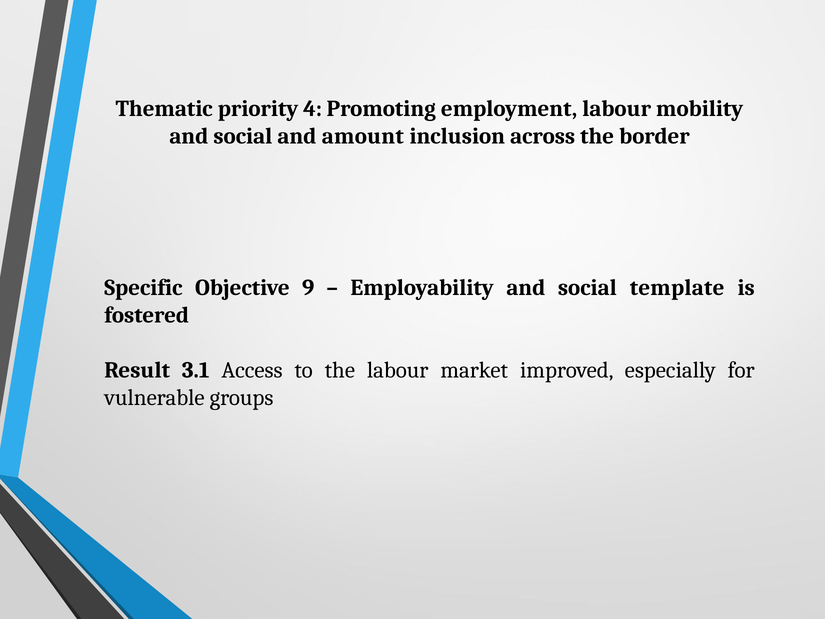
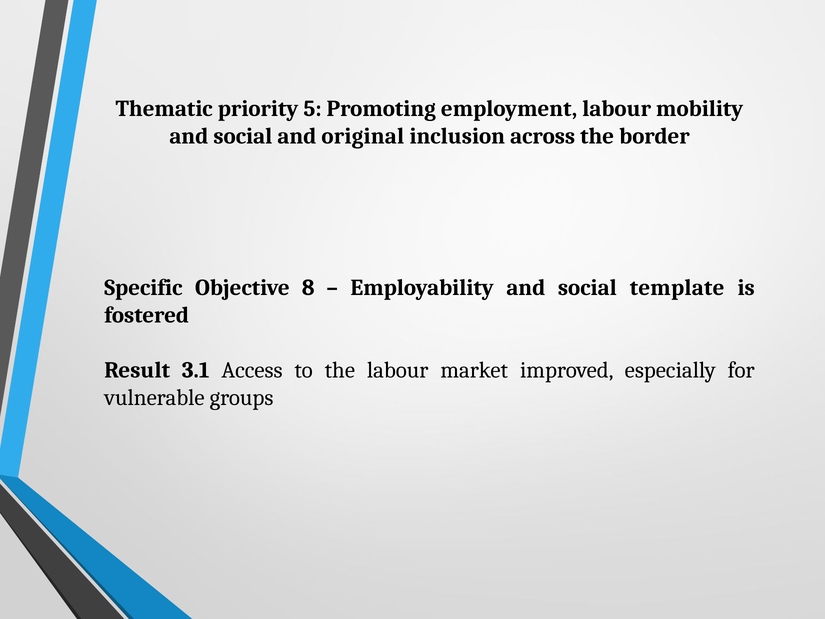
4: 4 -> 5
amount: amount -> original
9: 9 -> 8
